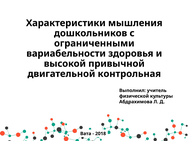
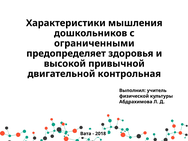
вариабельности: вариабельности -> предопределяет
